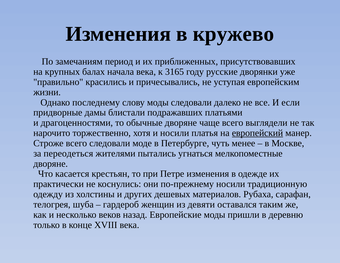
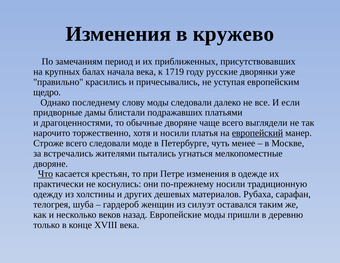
3165: 3165 -> 1719
жизни: жизни -> щедро
переодеться: переодеться -> встречались
Что underline: none -> present
девяти: девяти -> силуэт
